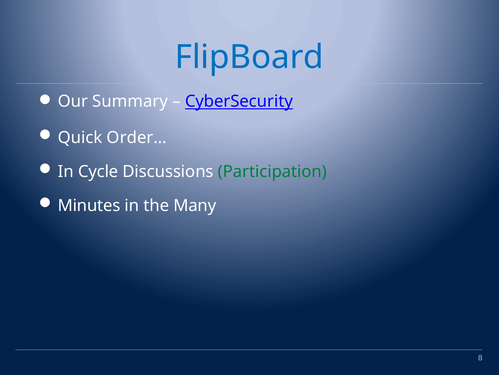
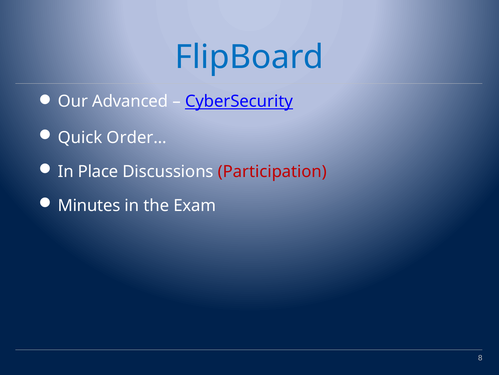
Summary: Summary -> Advanced
Cycle: Cycle -> Place
Participation colour: green -> red
Many: Many -> Exam
